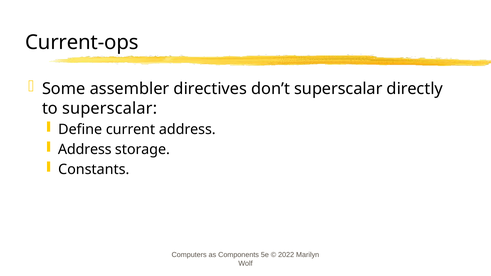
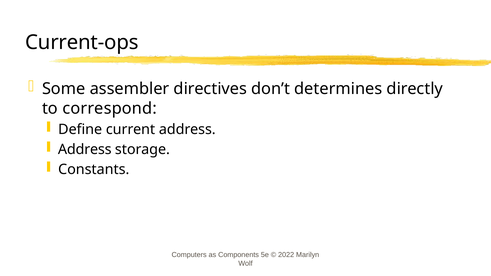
don’t superscalar: superscalar -> determines
to superscalar: superscalar -> correspond
